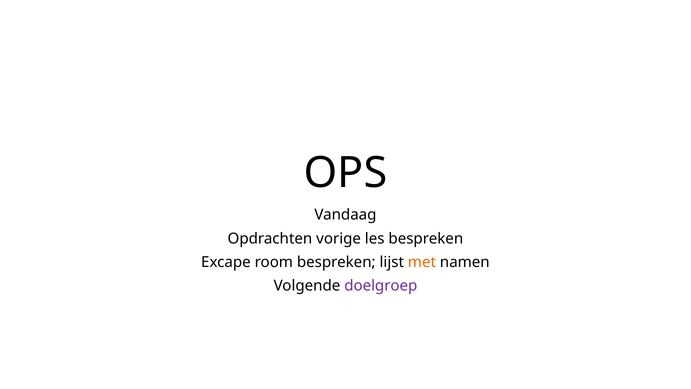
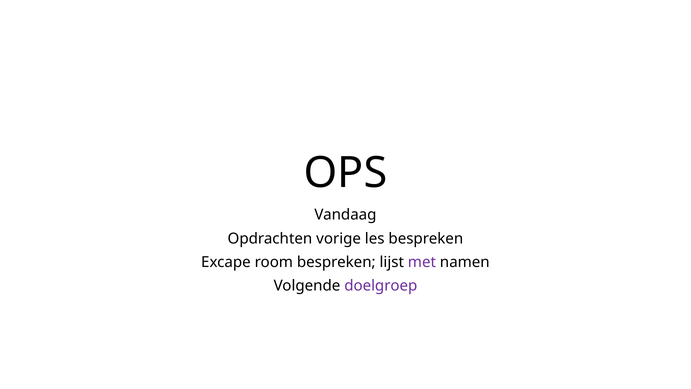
met colour: orange -> purple
